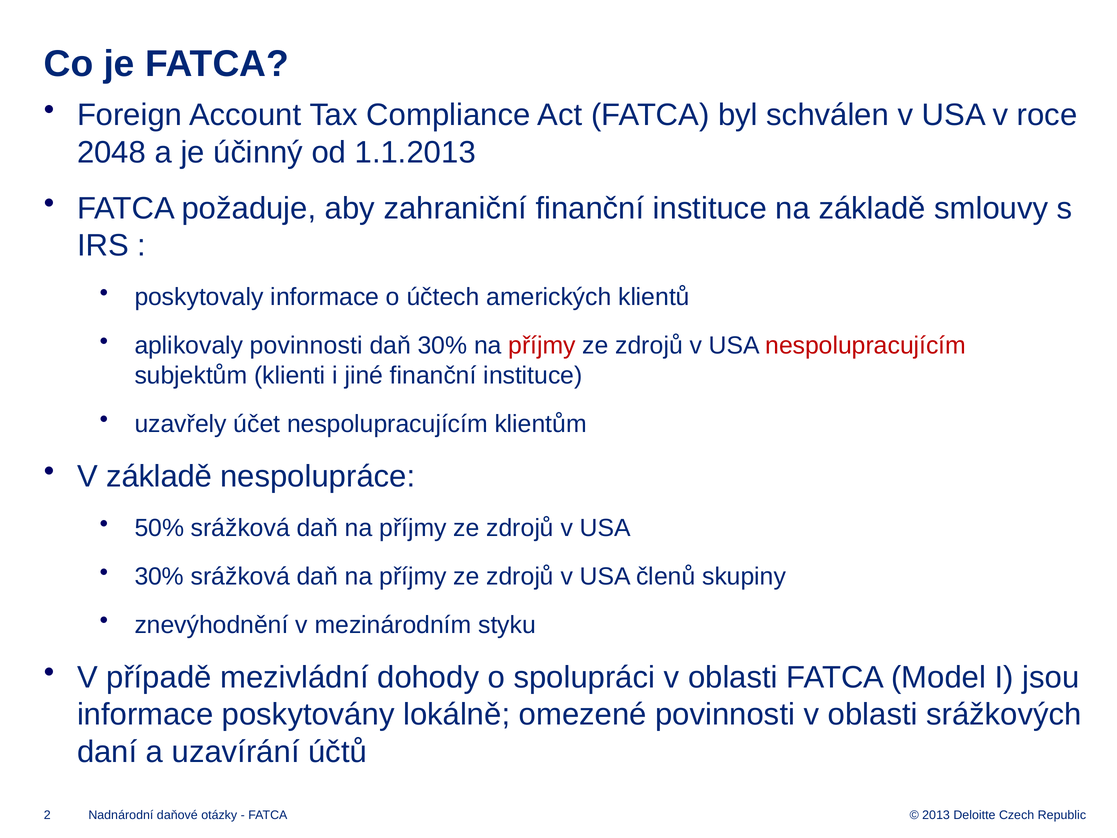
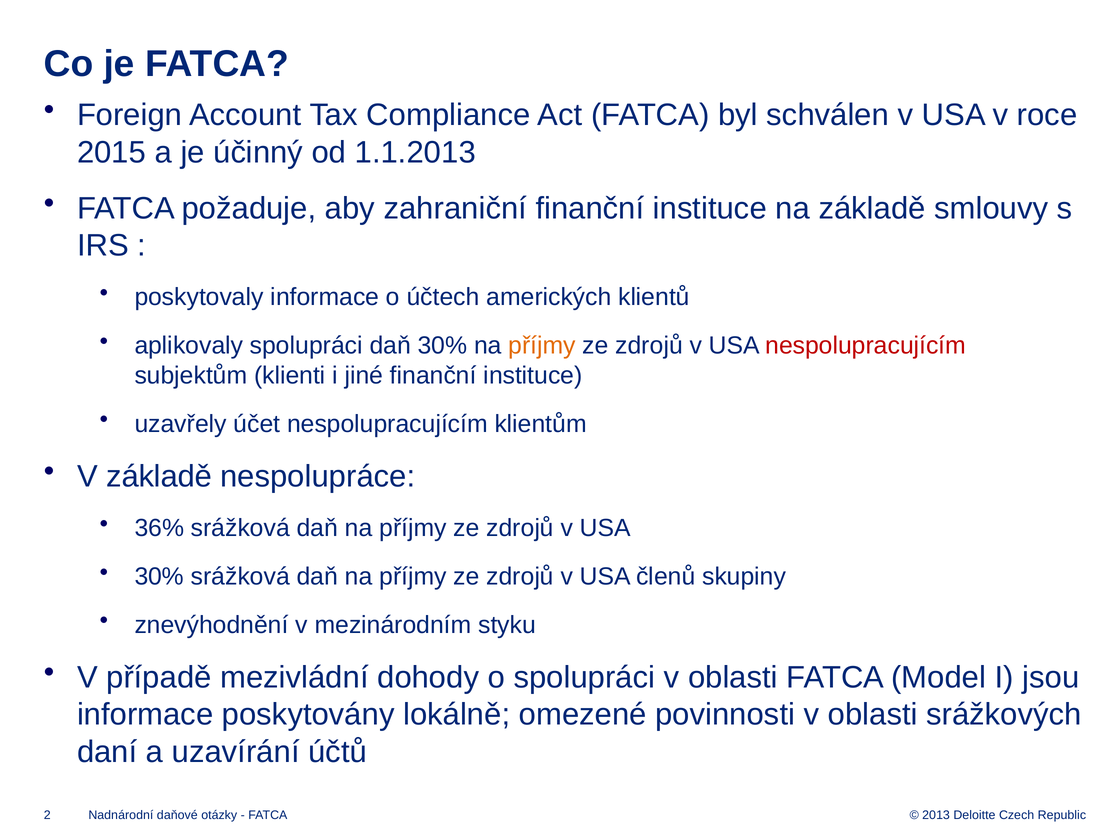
2048: 2048 -> 2015
aplikovaly povinnosti: povinnosti -> spolupráci
příjmy at (542, 346) colour: red -> orange
50%: 50% -> 36%
